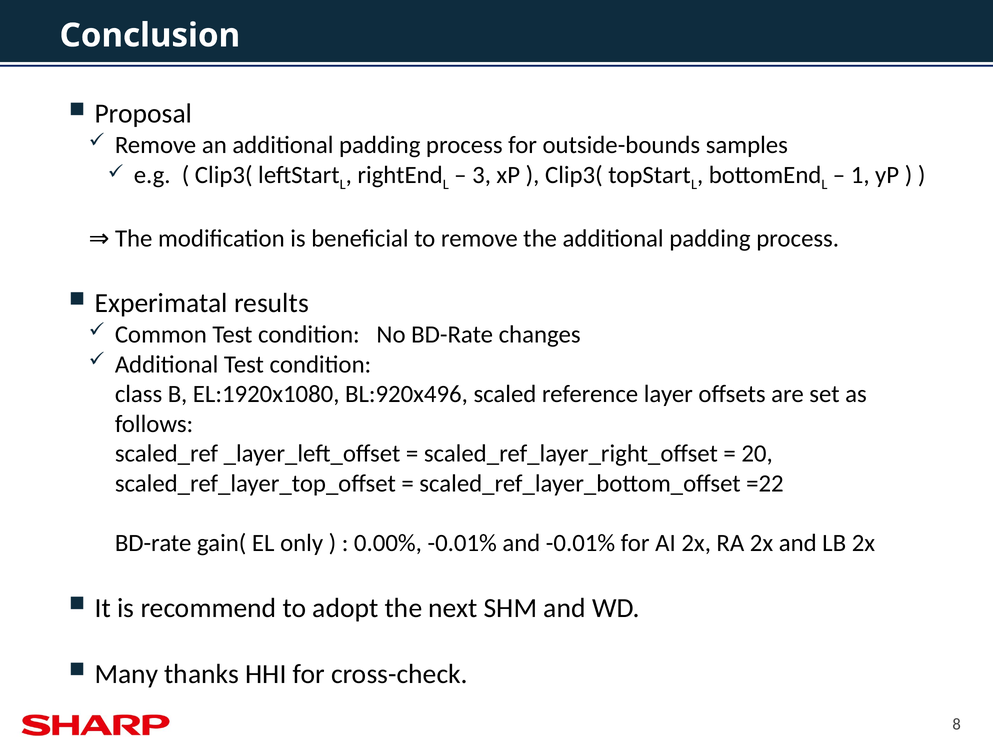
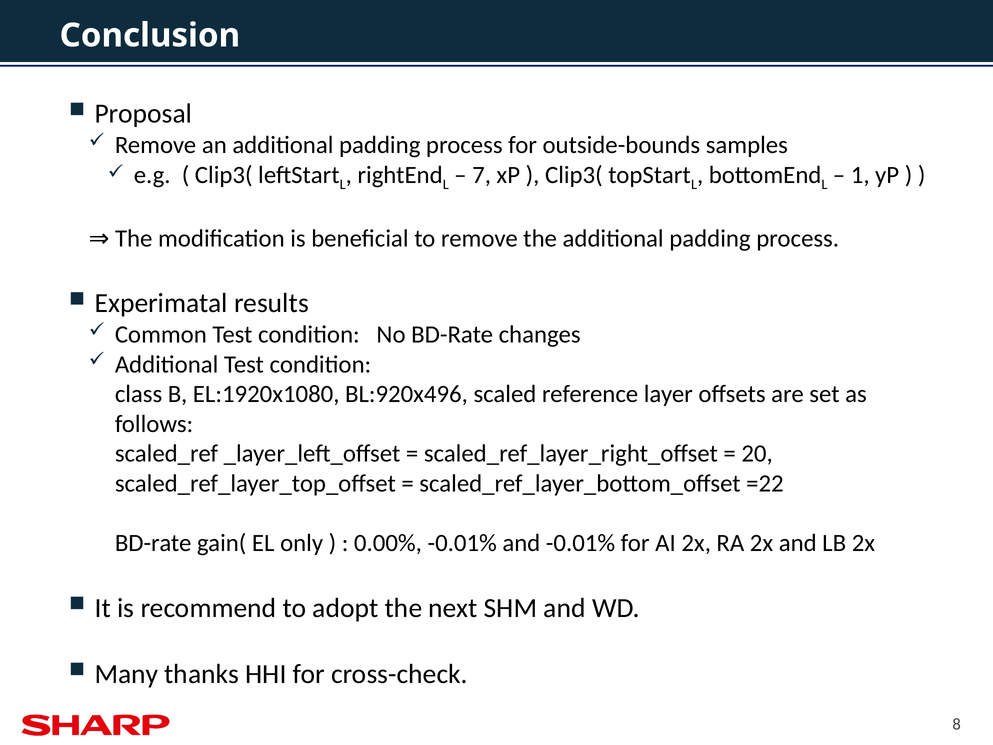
3: 3 -> 7
